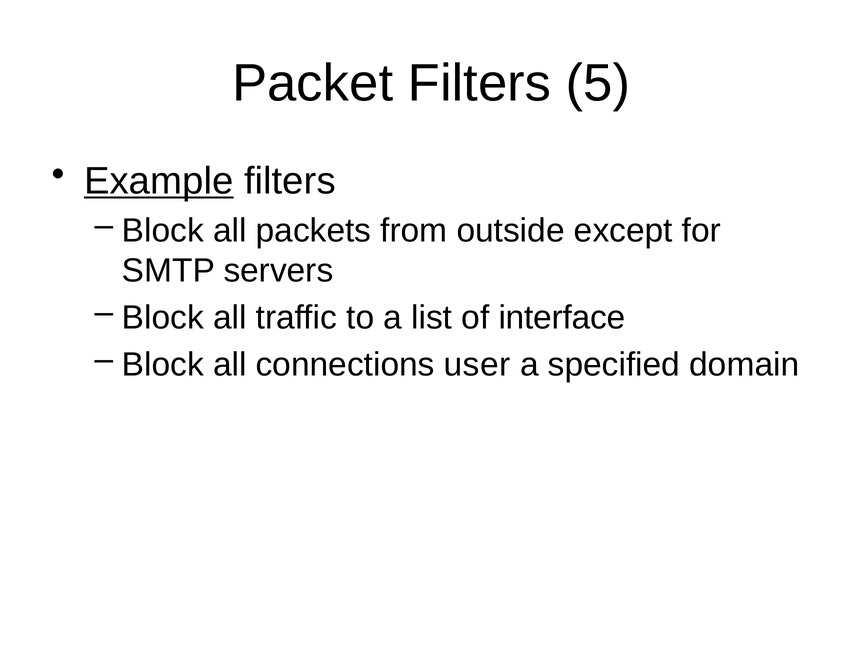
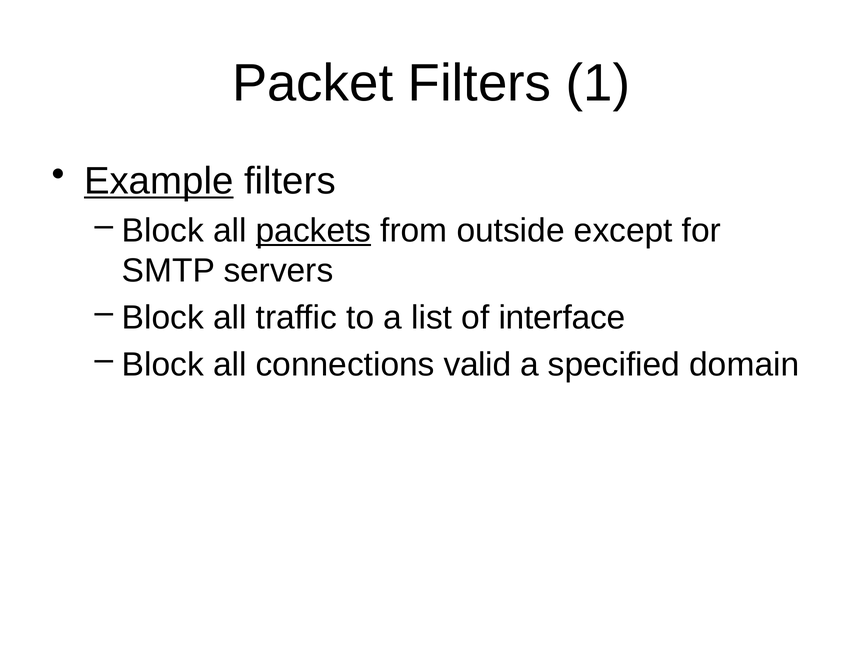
5: 5 -> 1
packets underline: none -> present
user: user -> valid
